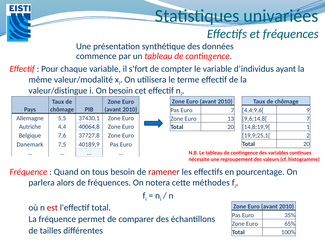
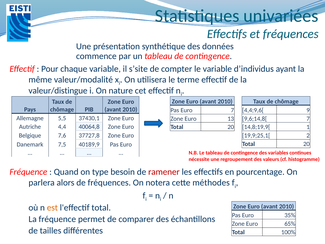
s’fort: s’fort -> s’site
On besoin: besoin -> nature
tous: tous -> type
est colour: red -> orange
